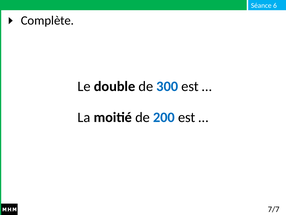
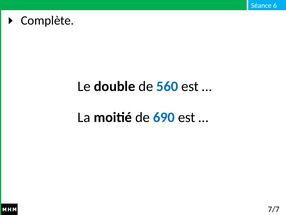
300: 300 -> 560
200: 200 -> 690
